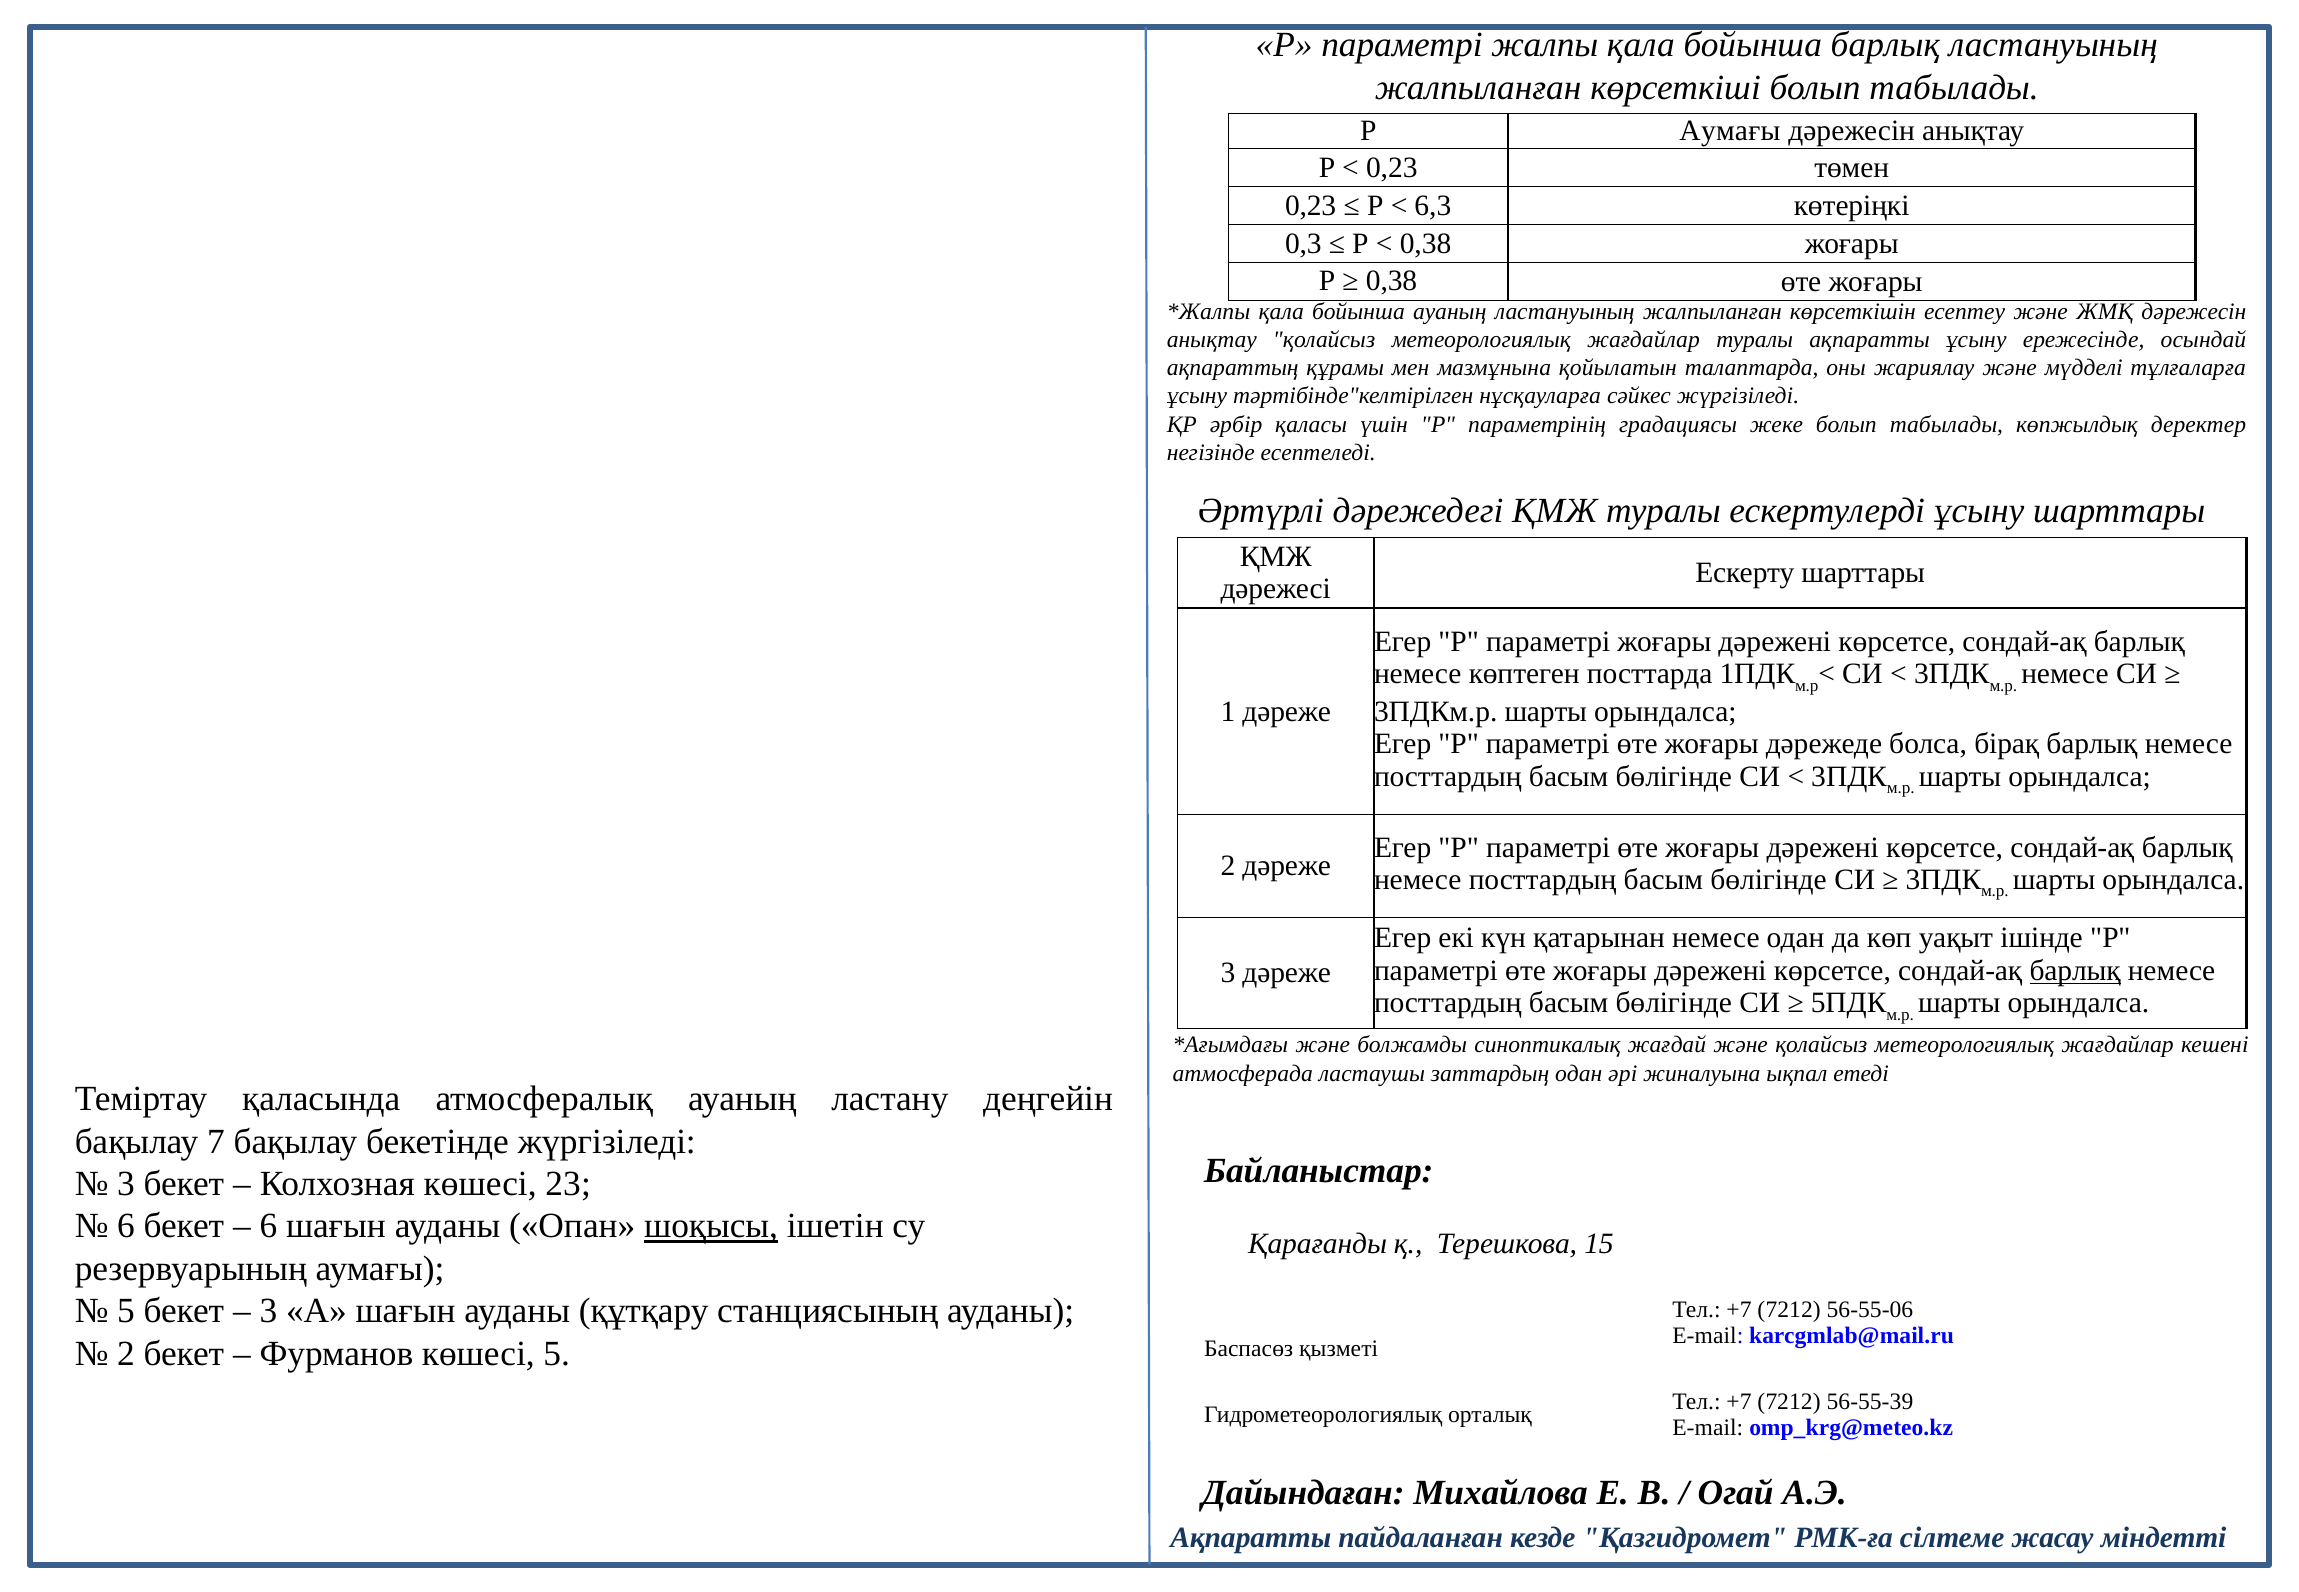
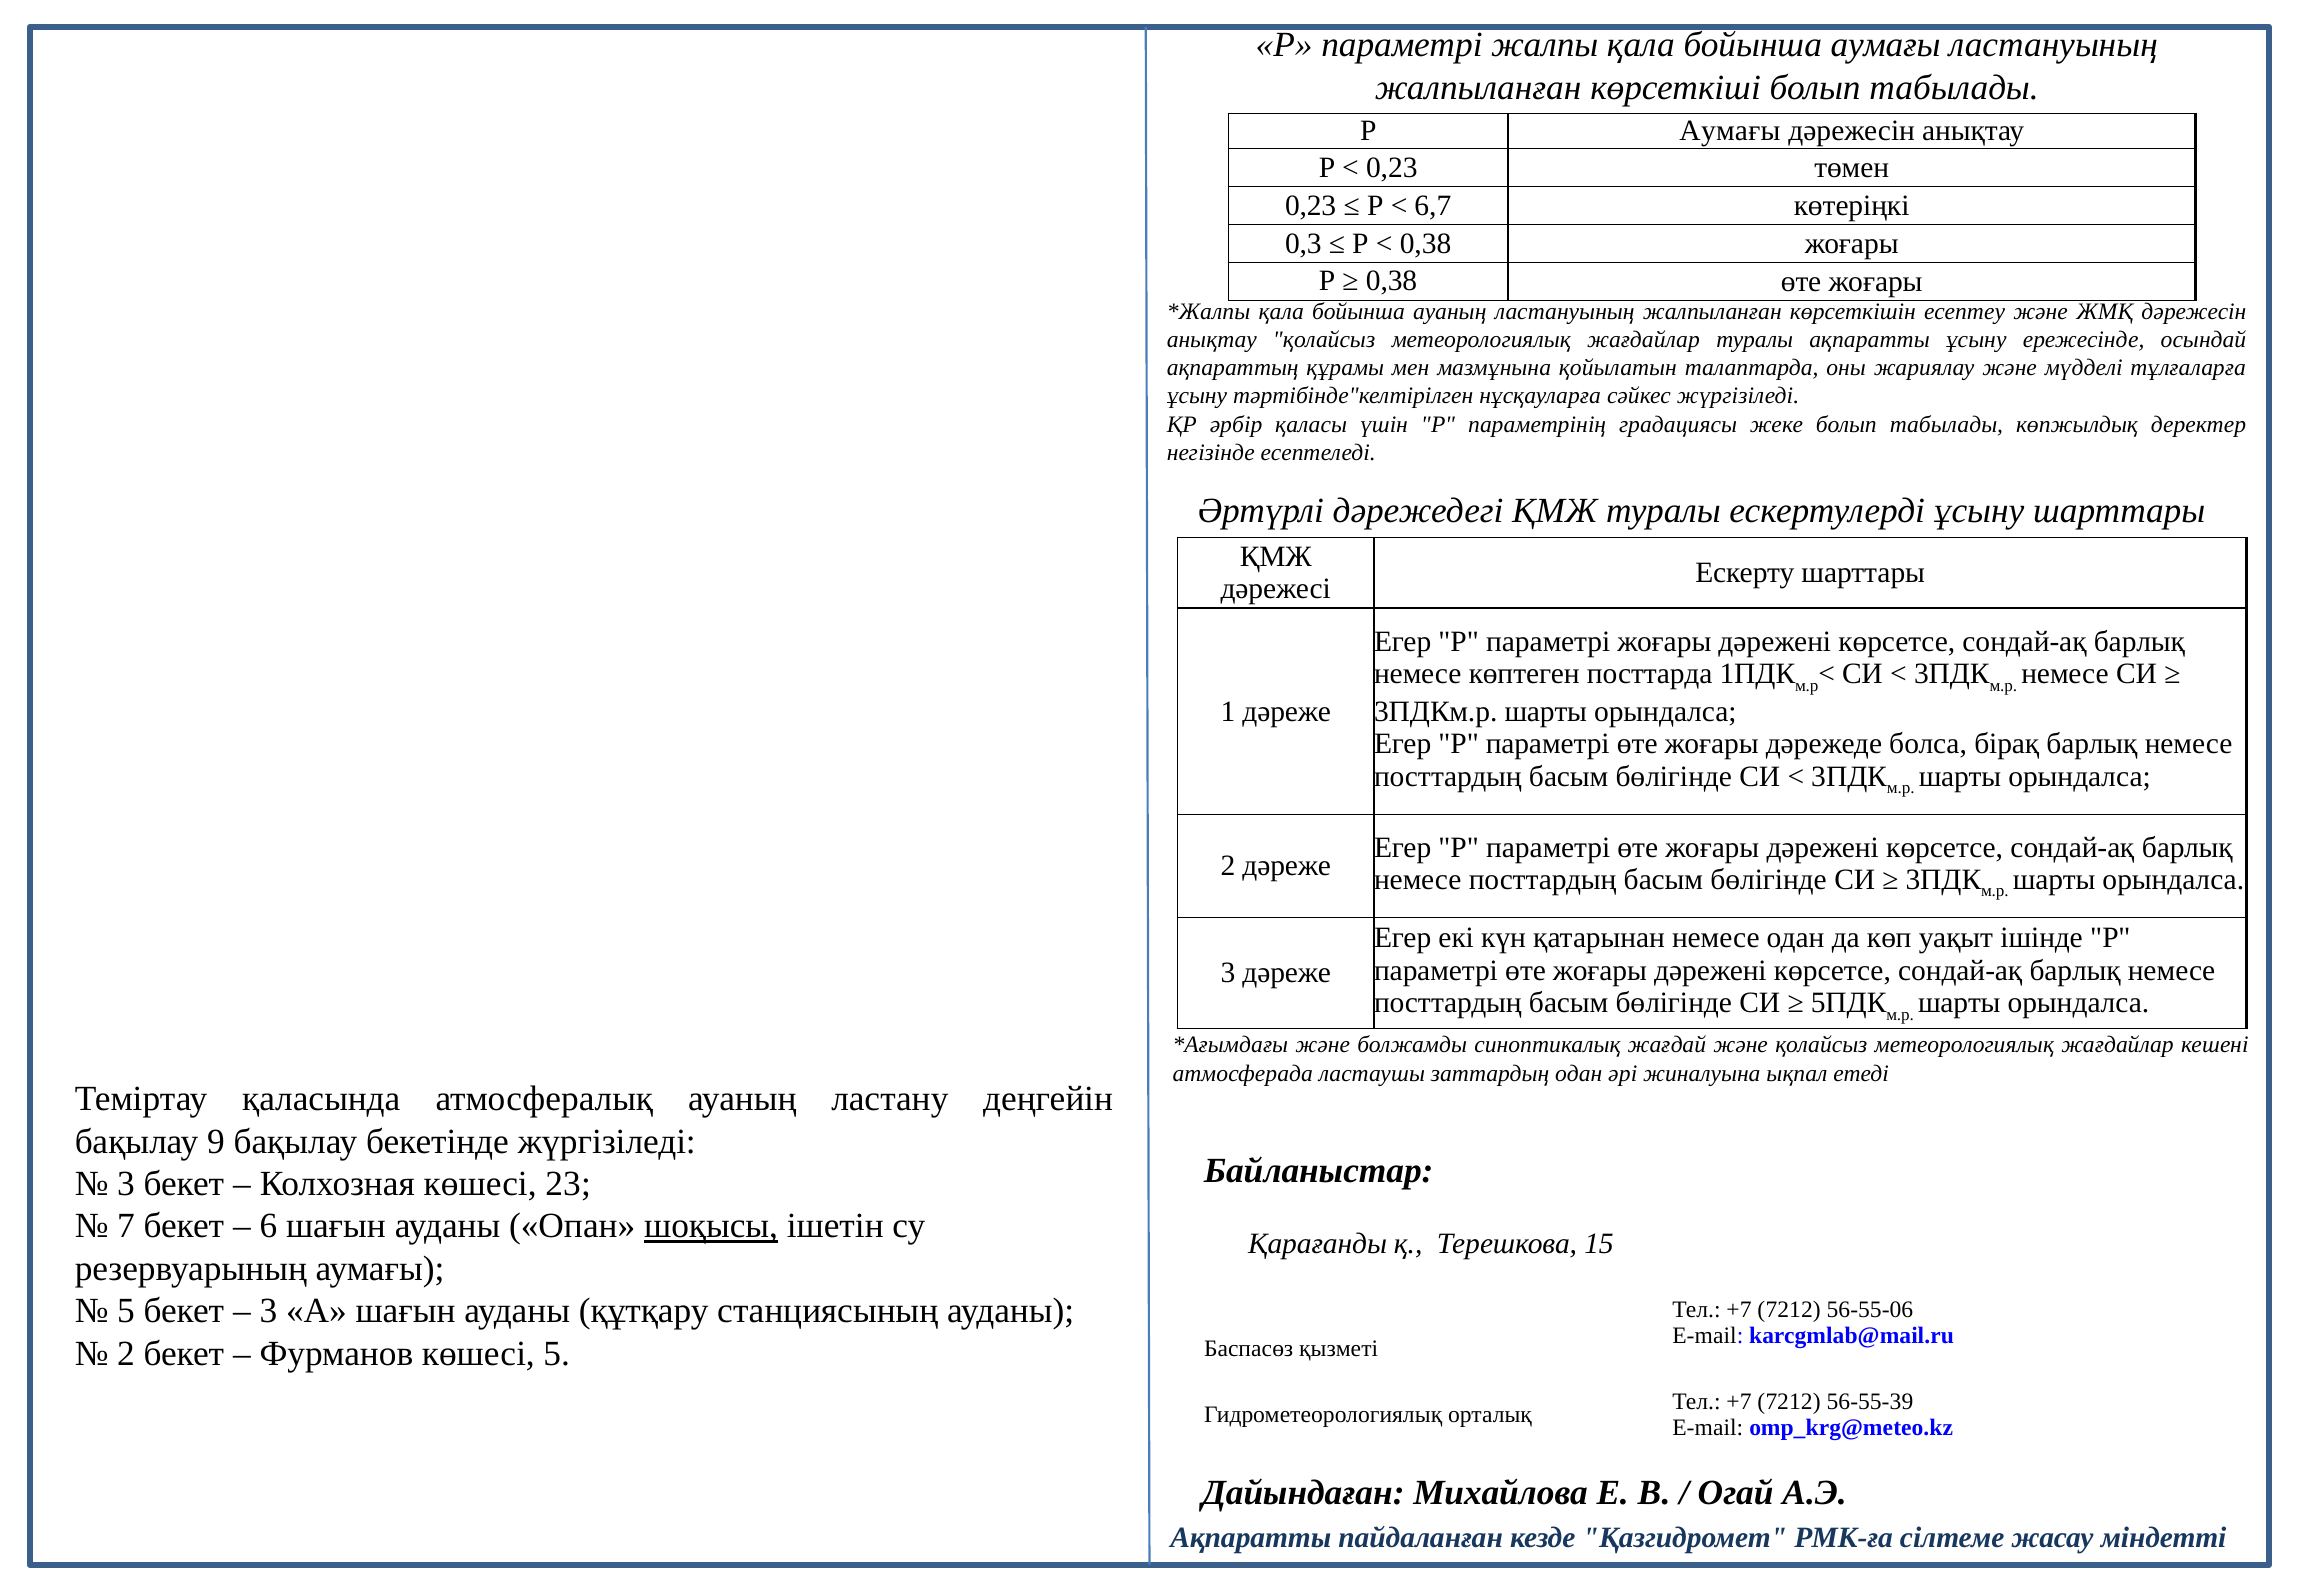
бойынша барлық: барлық -> аумағы
6,3: 6,3 -> 6,7
барлық at (2075, 970) underline: present -> none
7: 7 -> 9
6 at (126, 1226): 6 -> 7
